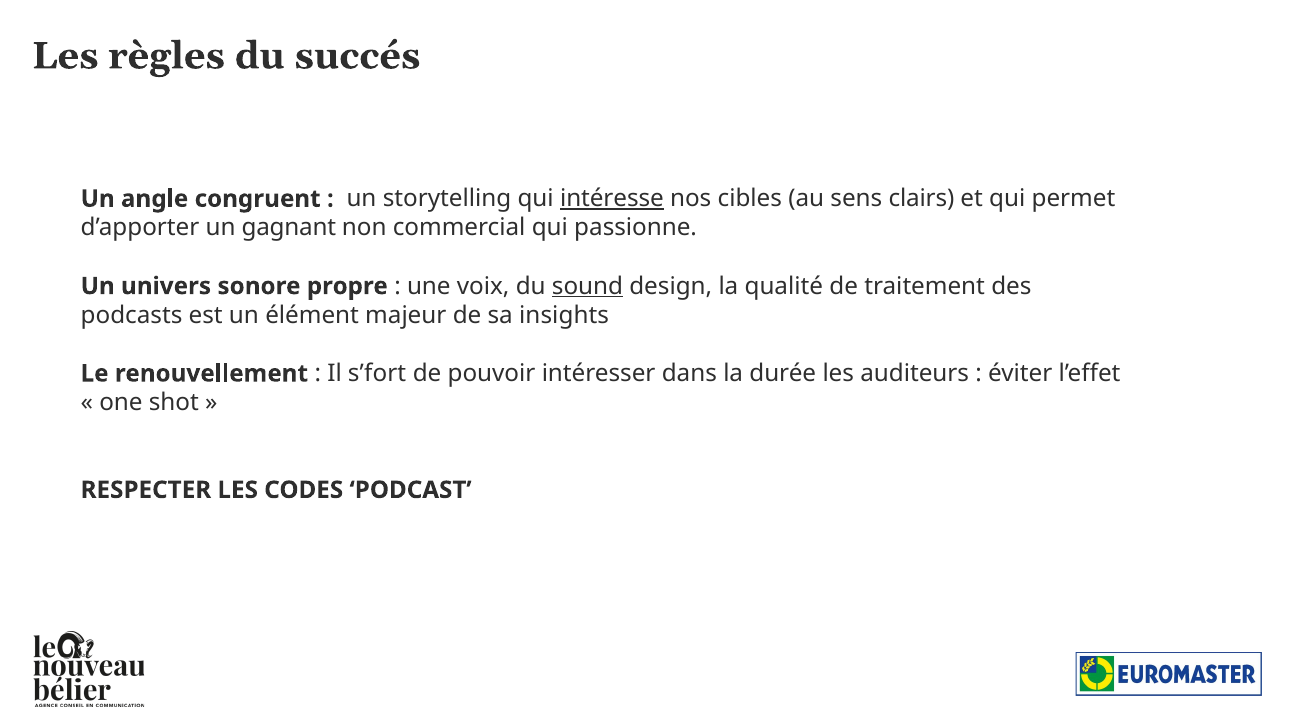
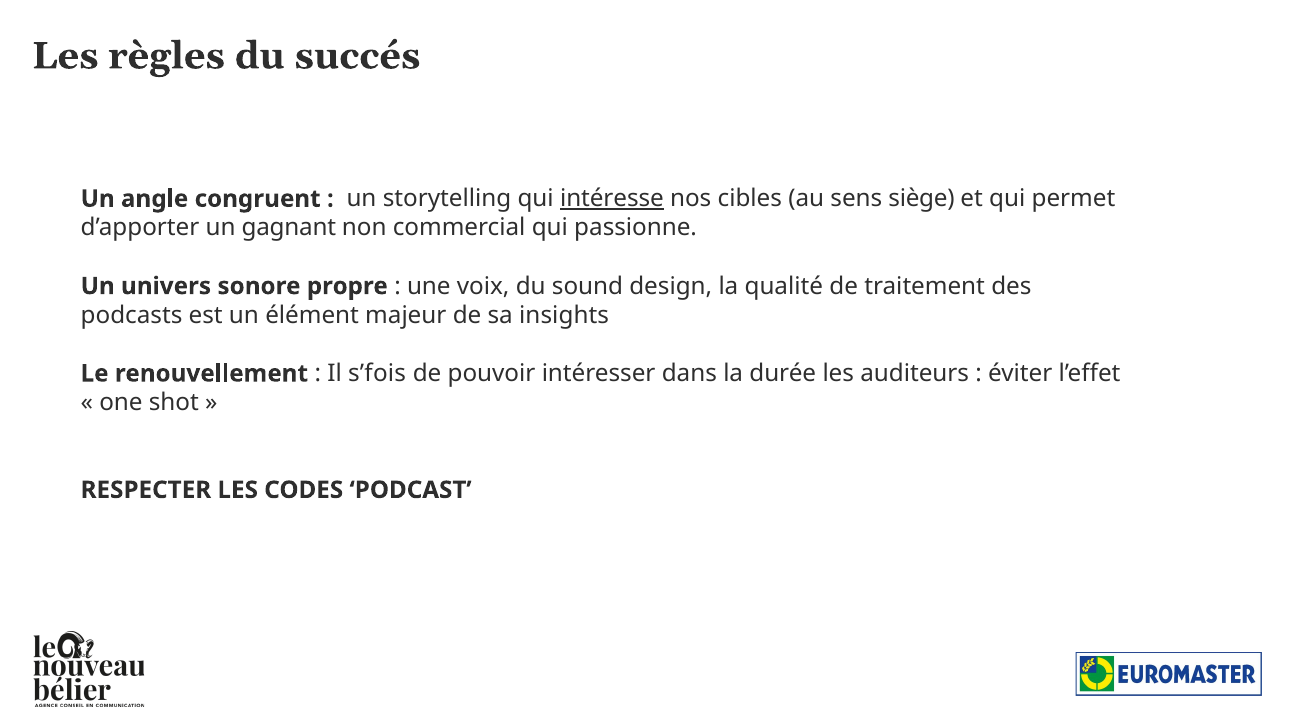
clairs: clairs -> siège
sound underline: present -> none
s’fort: s’fort -> s’fois
